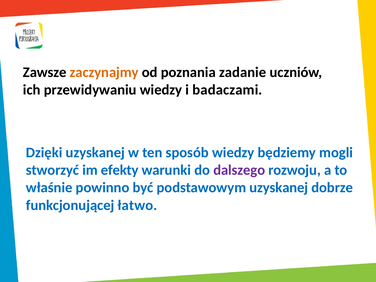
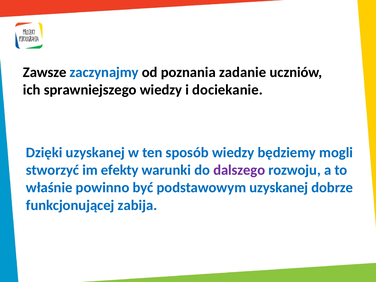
zaczynajmy colour: orange -> blue
przewidywaniu: przewidywaniu -> sprawniejszego
badaczami: badaczami -> dociekanie
łatwo: łatwo -> zabija
